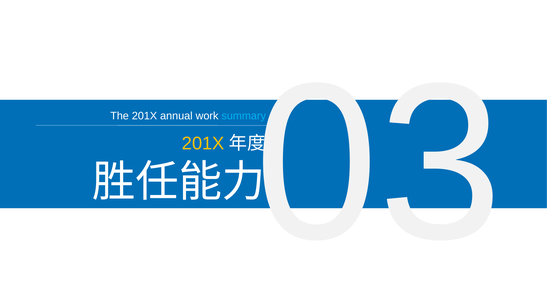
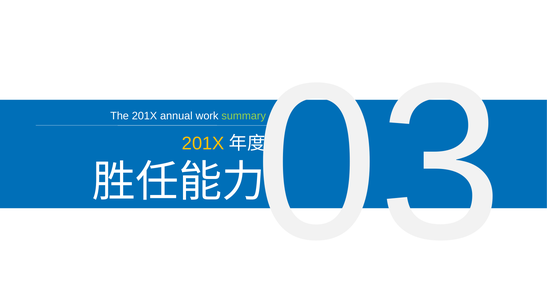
summary colour: light blue -> light green
